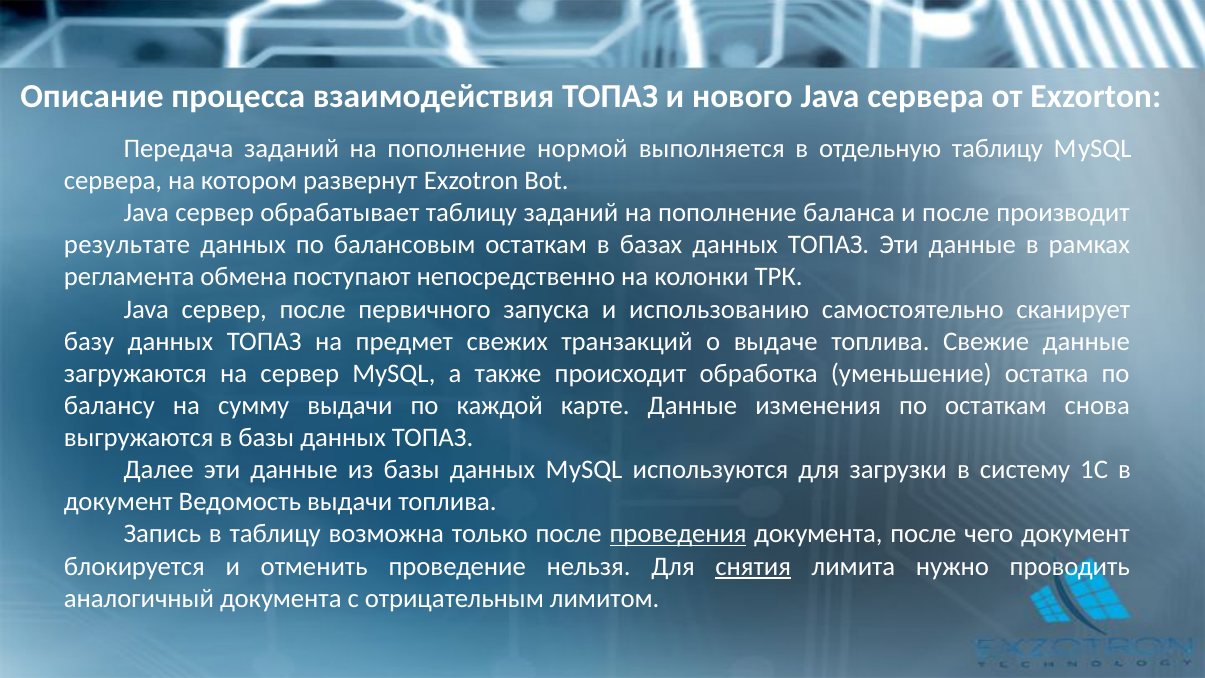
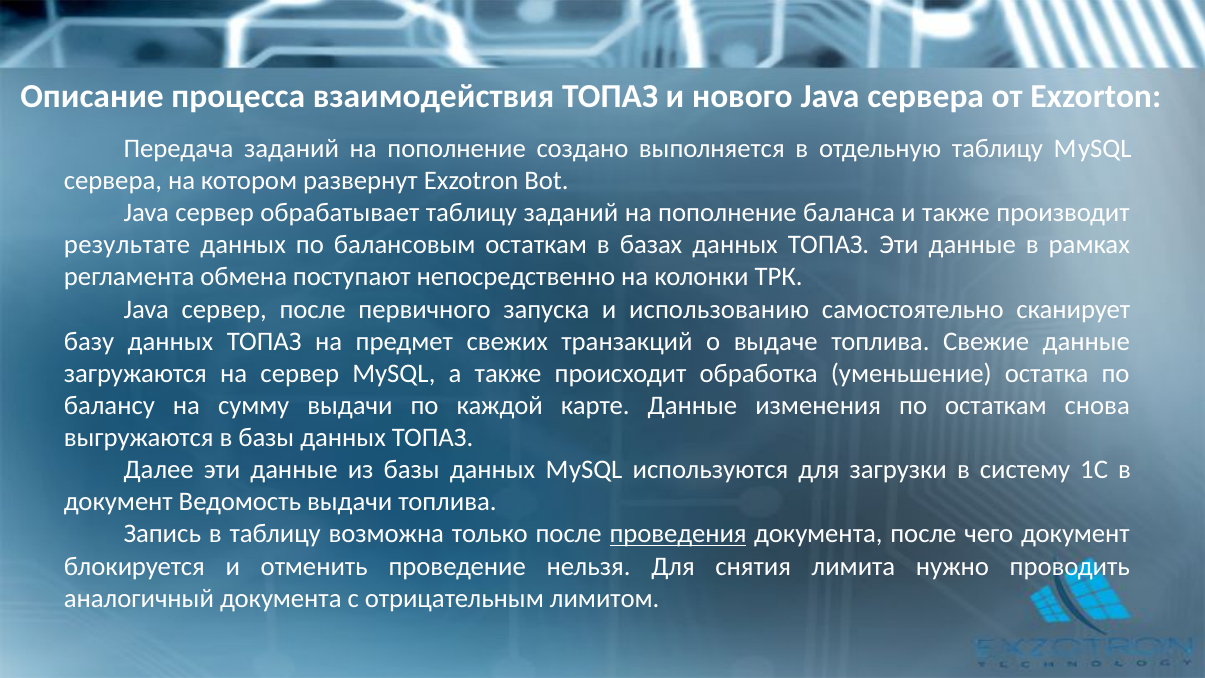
нормой: нормой -> создано
и после: после -> также
снятия underline: present -> none
